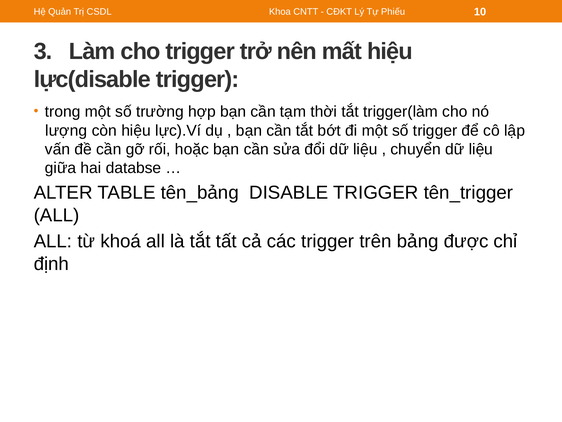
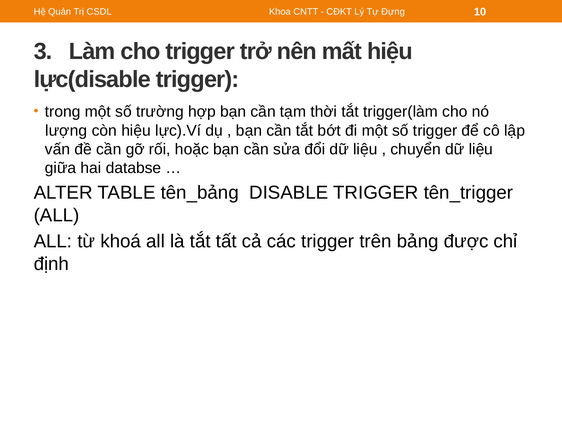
Phiếu: Phiếu -> Đựng
